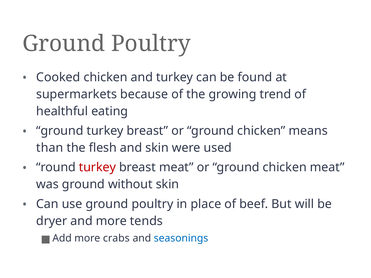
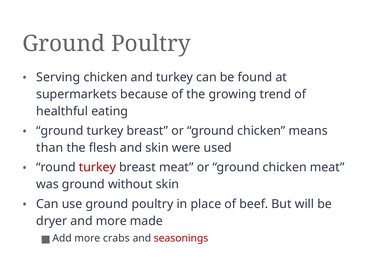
Cooked: Cooked -> Serving
tends: tends -> made
seasonings colour: blue -> red
